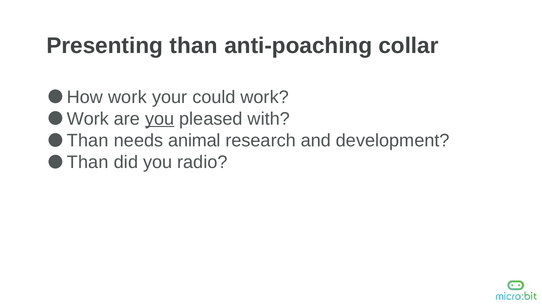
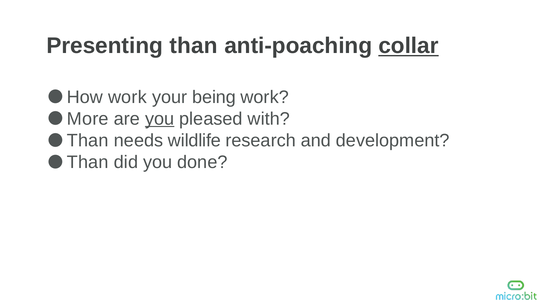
collar underline: none -> present
could: could -> being
Work at (88, 119): Work -> More
animal: animal -> wildlife
radio: radio -> done
